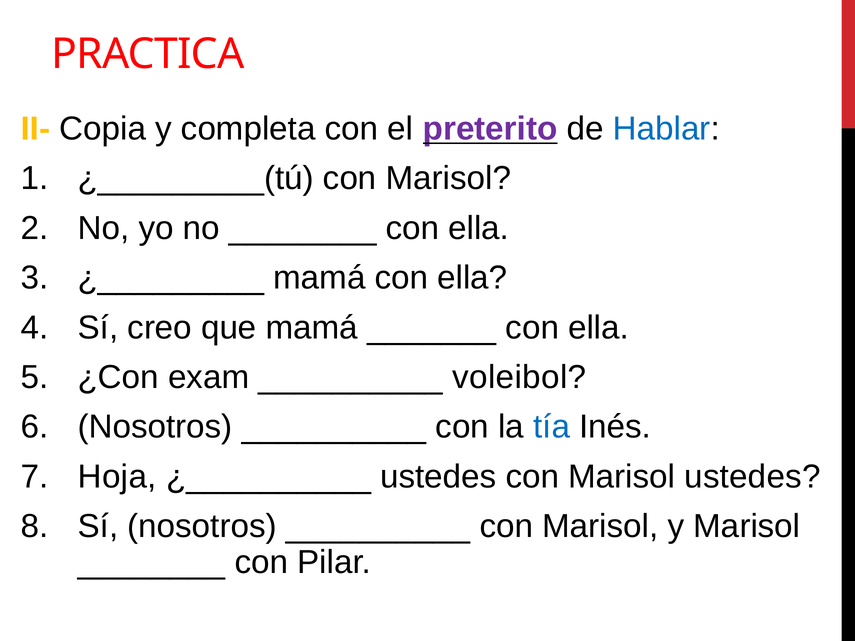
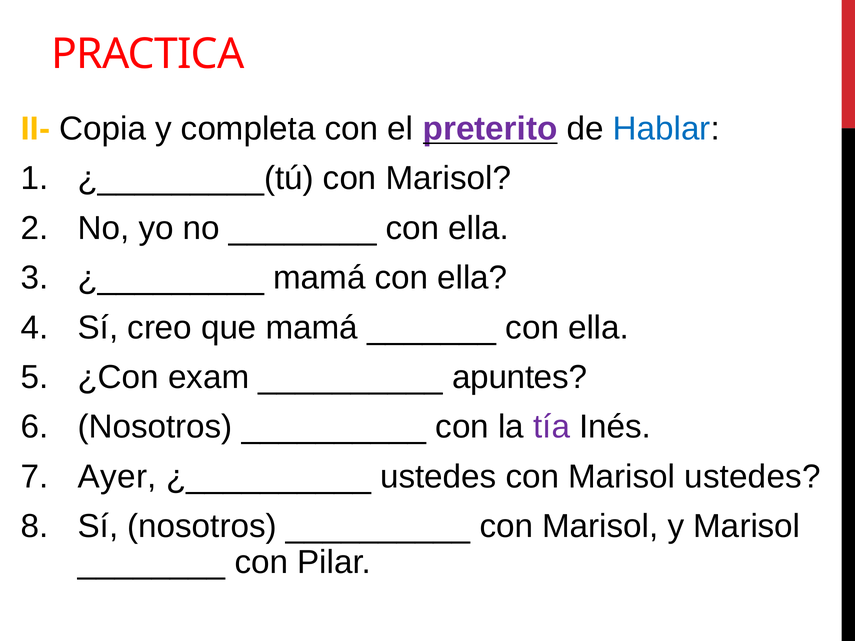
voleibol: voleibol -> apuntes
tía colour: blue -> purple
Hoja: Hoja -> Ayer
